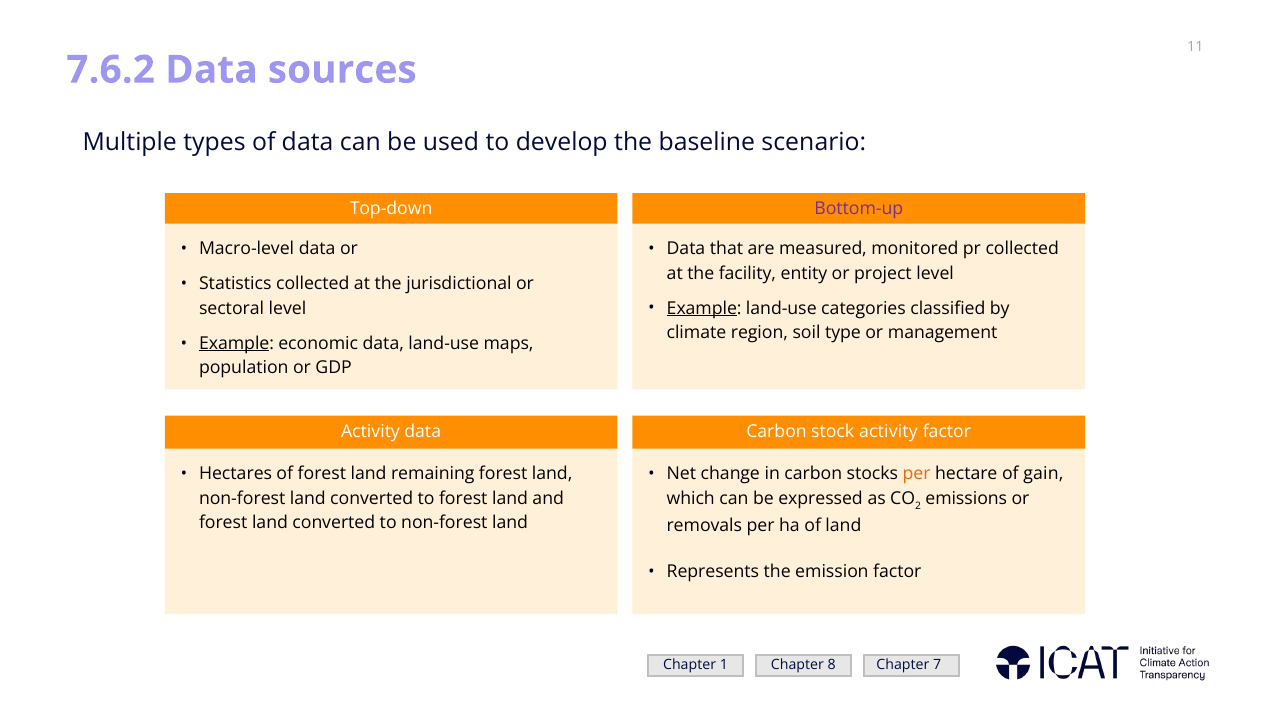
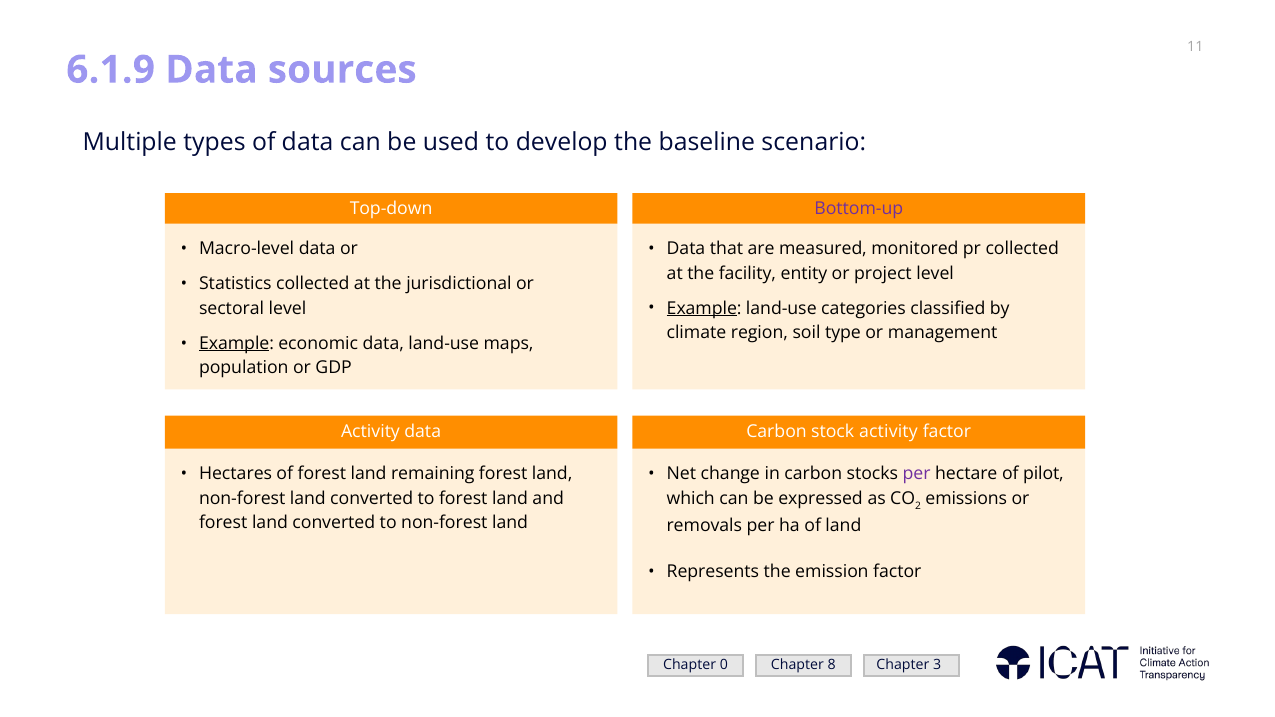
7.6.2: 7.6.2 -> 6.1.9
per at (917, 474) colour: orange -> purple
gain: gain -> pilot
1: 1 -> 0
7: 7 -> 3
